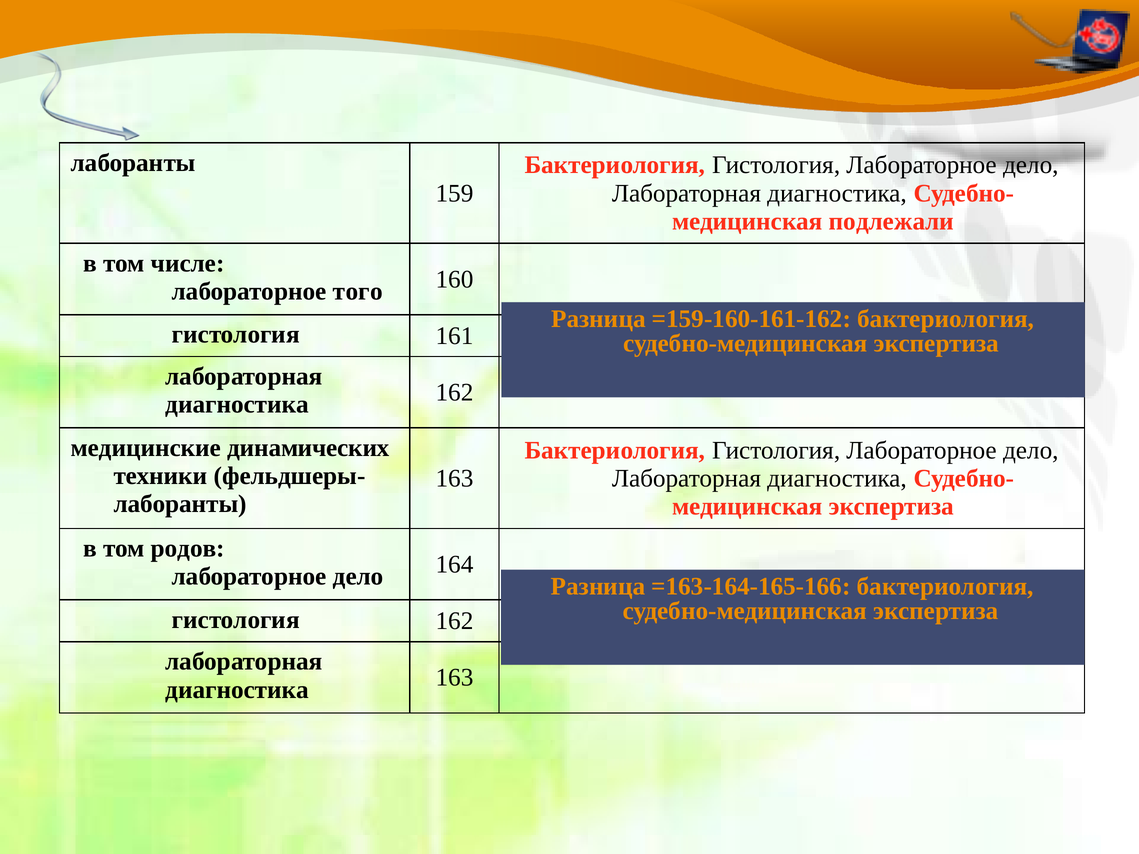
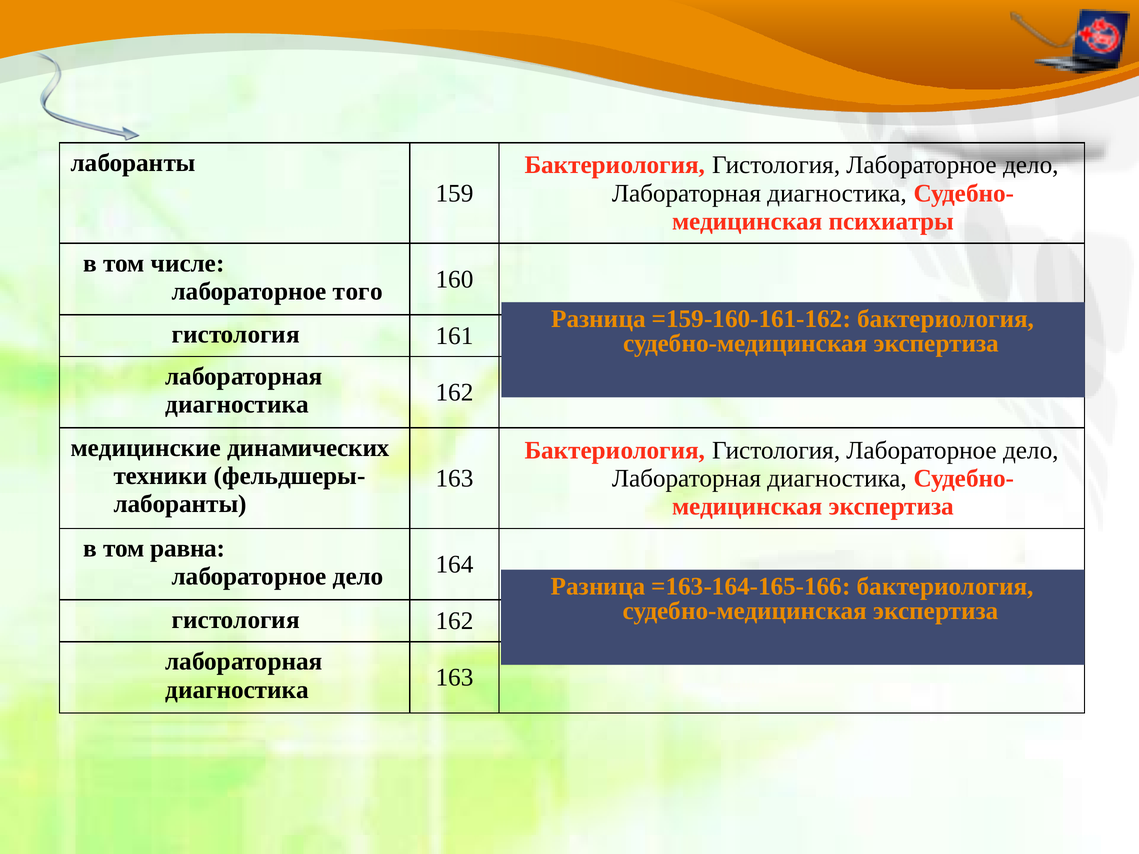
подлежали: подлежали -> психиатры
родов: родов -> равна
